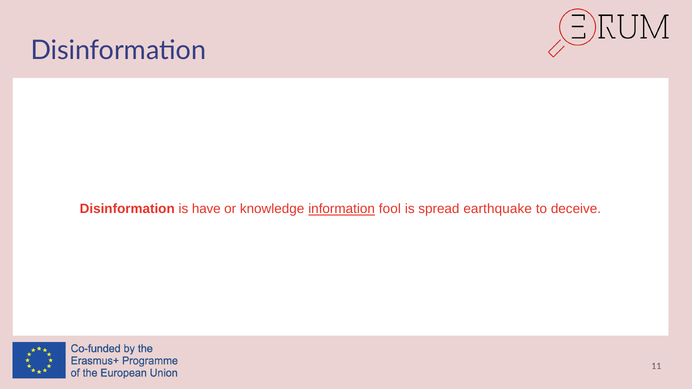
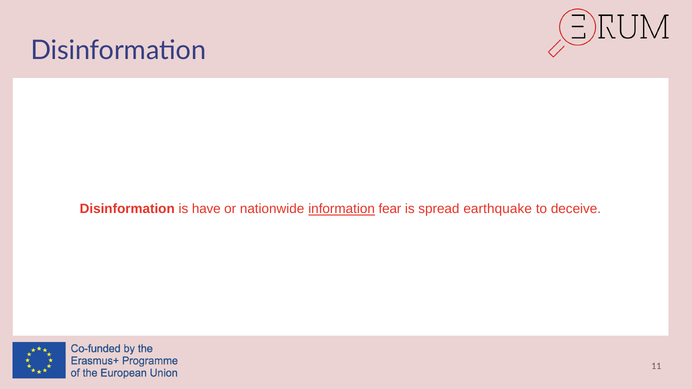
knowledge: knowledge -> nationwide
fool: fool -> fear
